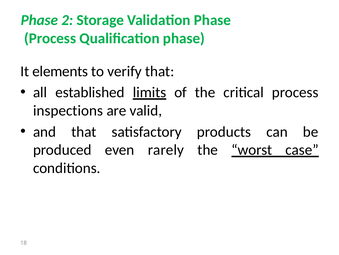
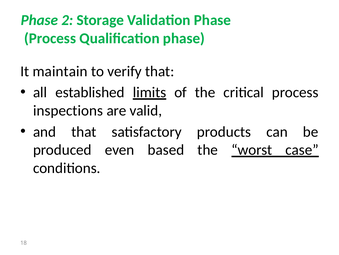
elements: elements -> maintain
rarely: rarely -> based
